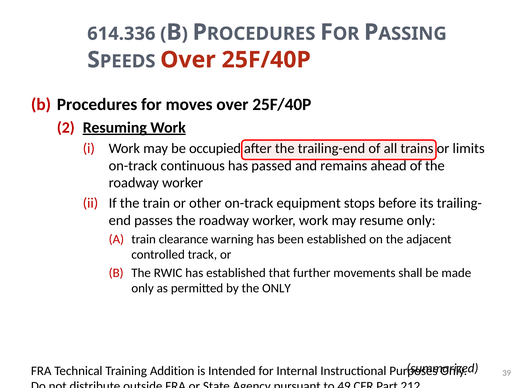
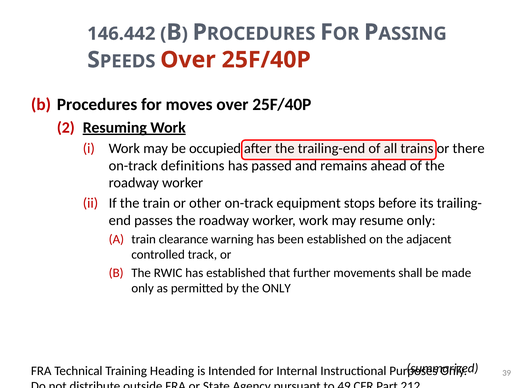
614.336: 614.336 -> 146.442
limits: limits -> there
continuous: continuous -> definitions
Addition: Addition -> Heading
